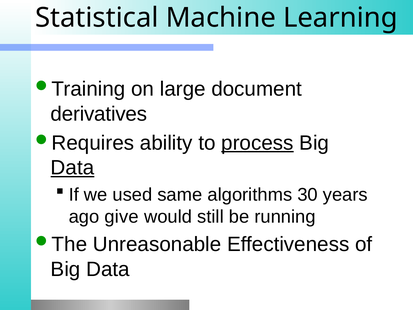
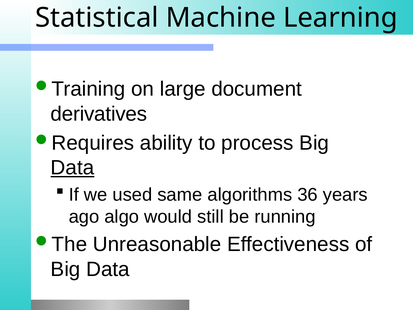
process underline: present -> none
30: 30 -> 36
give: give -> algo
